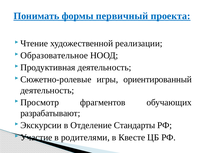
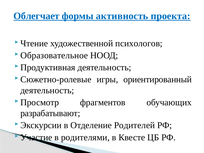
Понимать: Понимать -> Облегчает
первичный: первичный -> активность
реализации: реализации -> психологов
Стандарты: Стандарты -> Родителей
